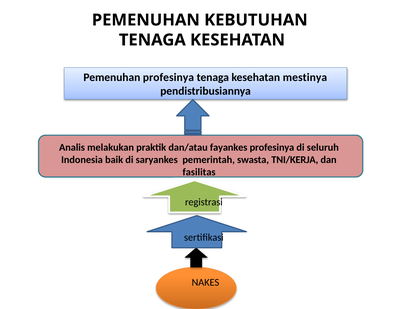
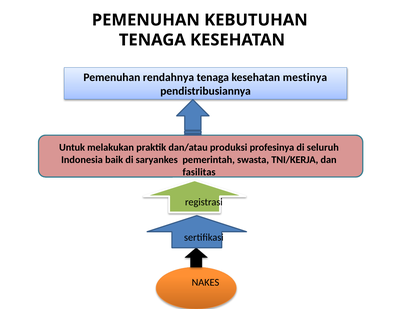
Pemenuhan profesinya: profesinya -> rendahnya
Analis: Analis -> Untuk
fayankes: fayankes -> produksi
